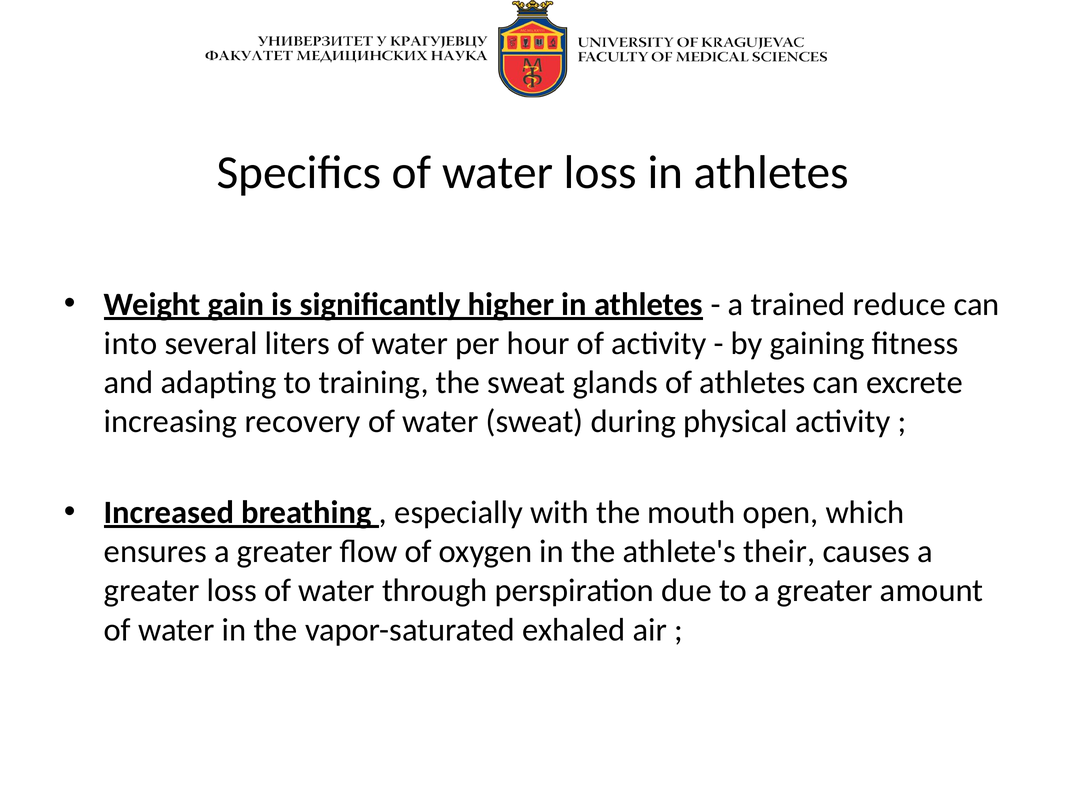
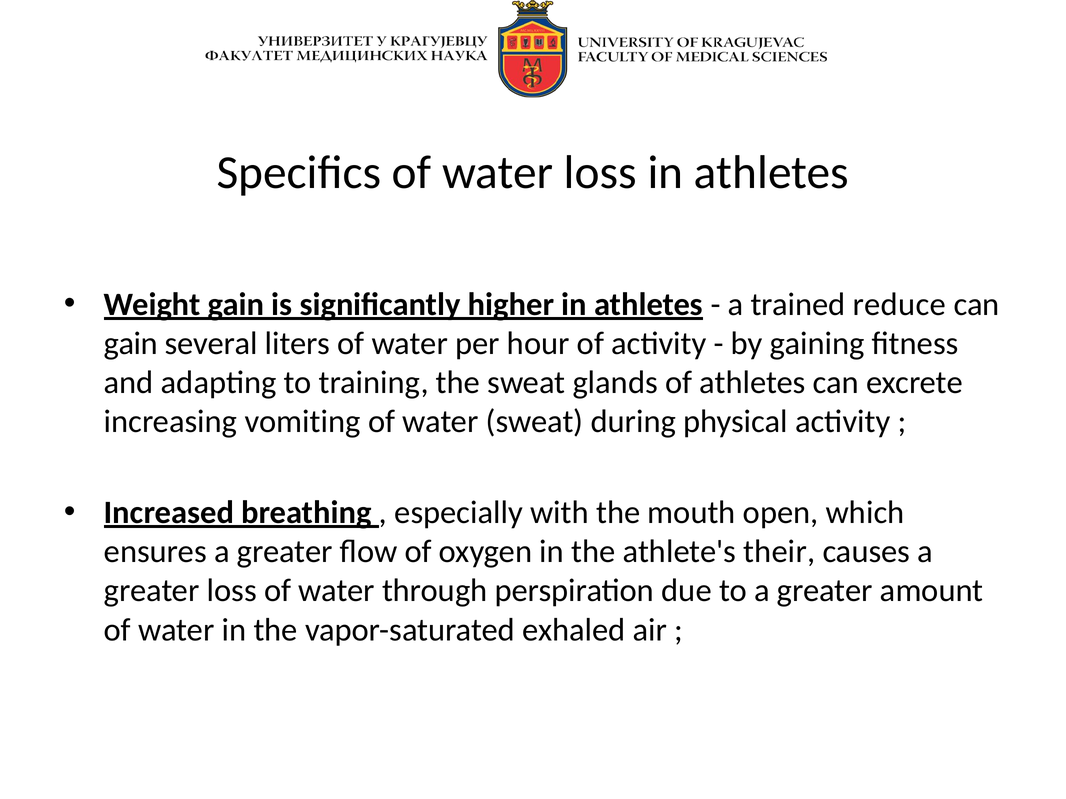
into at (131, 344): into -> gain
recovery: recovery -> vomiting
